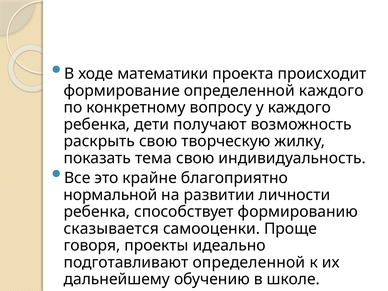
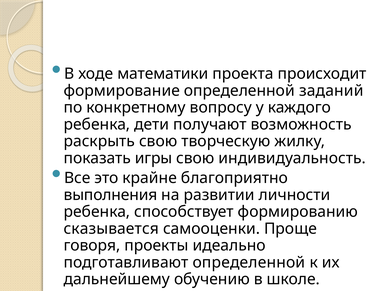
определенной каждого: каждого -> заданий
тема: тема -> игры
нормальной: нормальной -> выполнения
